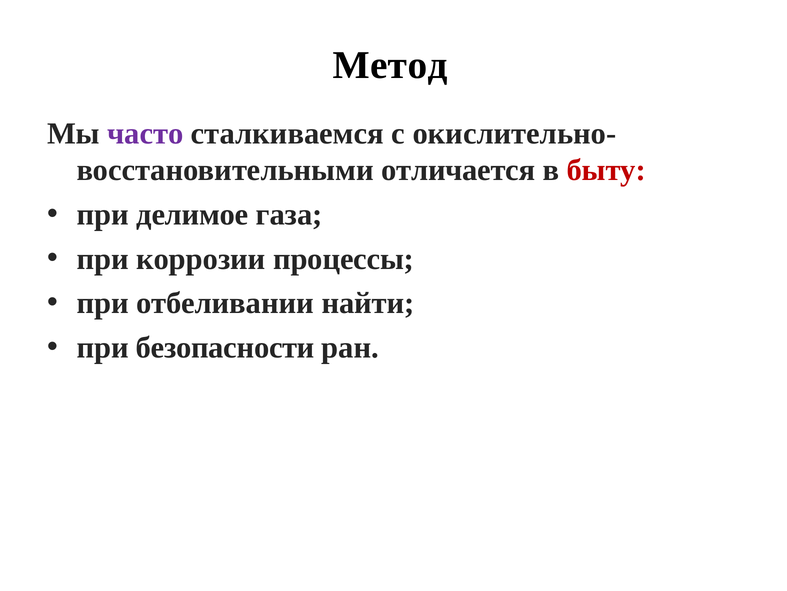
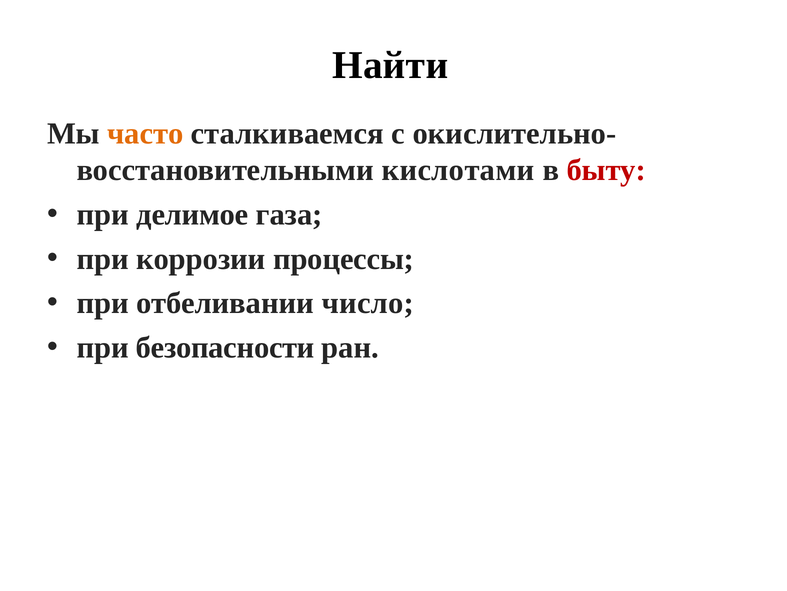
Метод: Метод -> Найти
часто colour: purple -> orange
отличается: отличается -> кислотами
найти: найти -> число
